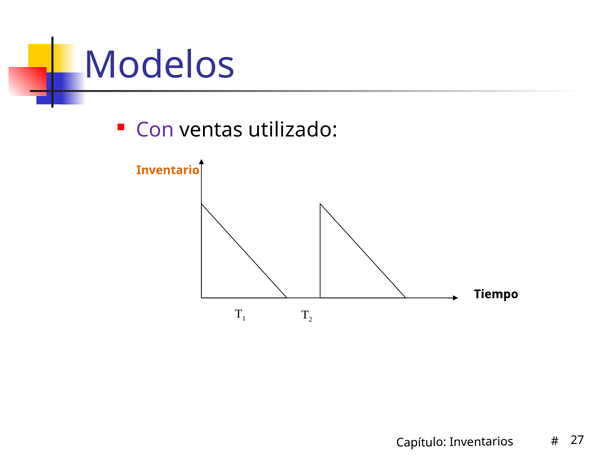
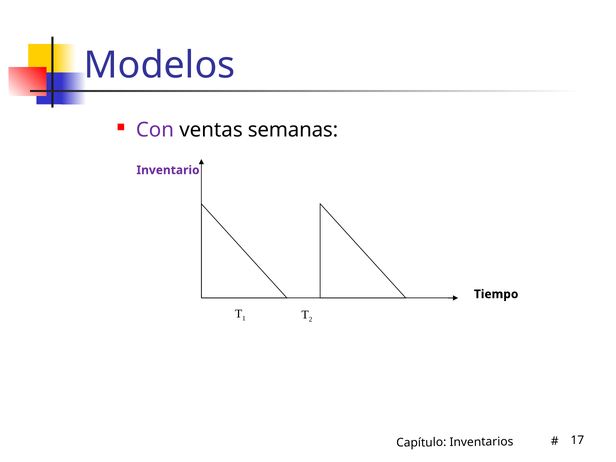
utilizado: utilizado -> semanas
Inventario colour: orange -> purple
27: 27 -> 17
